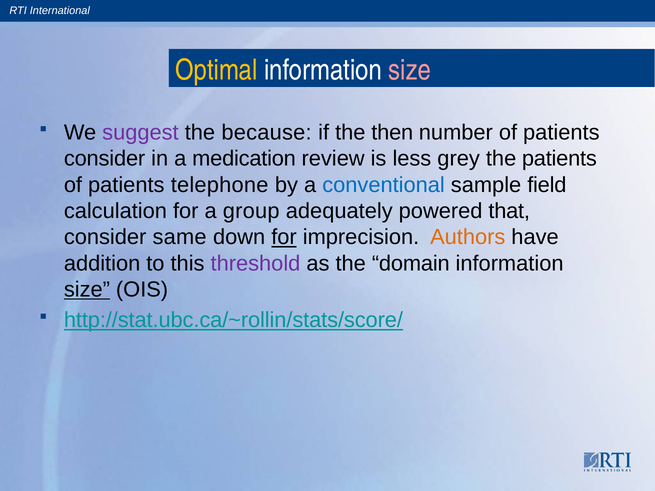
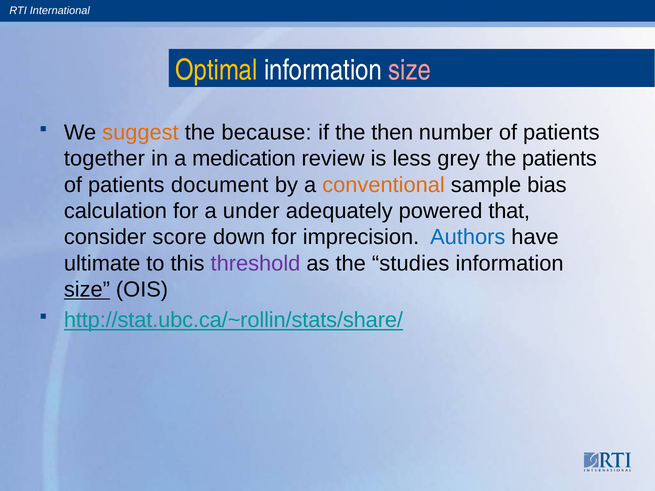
suggest colour: purple -> orange
consider at (105, 159): consider -> together
telephone: telephone -> document
conventional colour: blue -> orange
field: field -> bias
group: group -> under
same: same -> score
for at (284, 237) underline: present -> none
Authors colour: orange -> blue
addition: addition -> ultimate
domain: domain -> studies
http://stat.ubc.ca/~rollin/stats/score/: http://stat.ubc.ca/~rollin/stats/score/ -> http://stat.ubc.ca/~rollin/stats/share/
